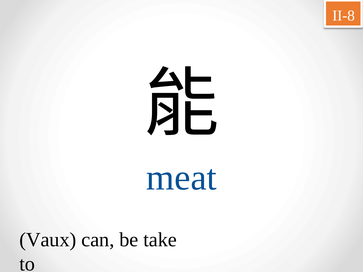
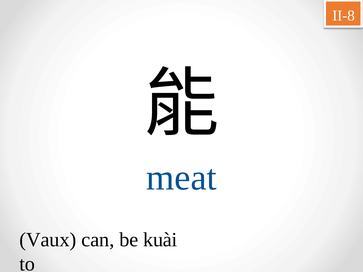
take: take -> kuài
